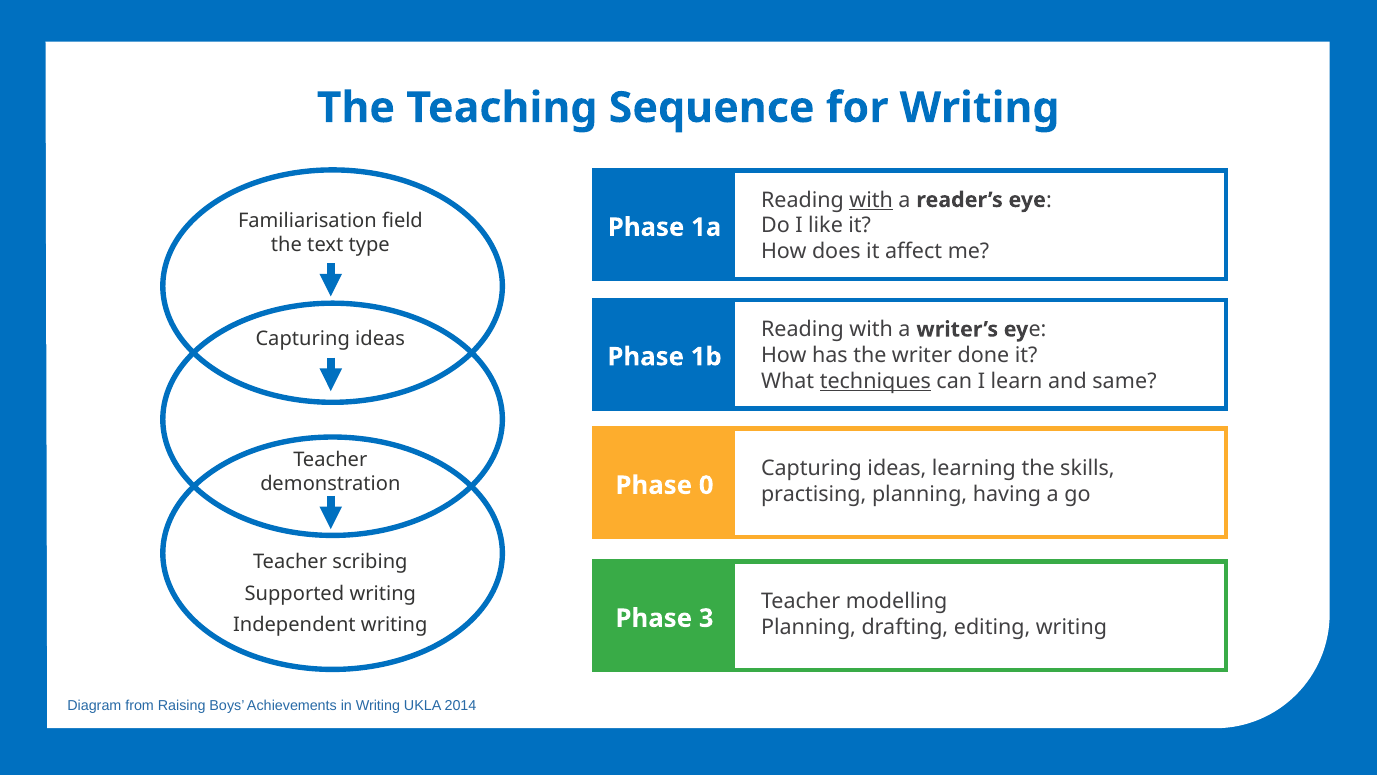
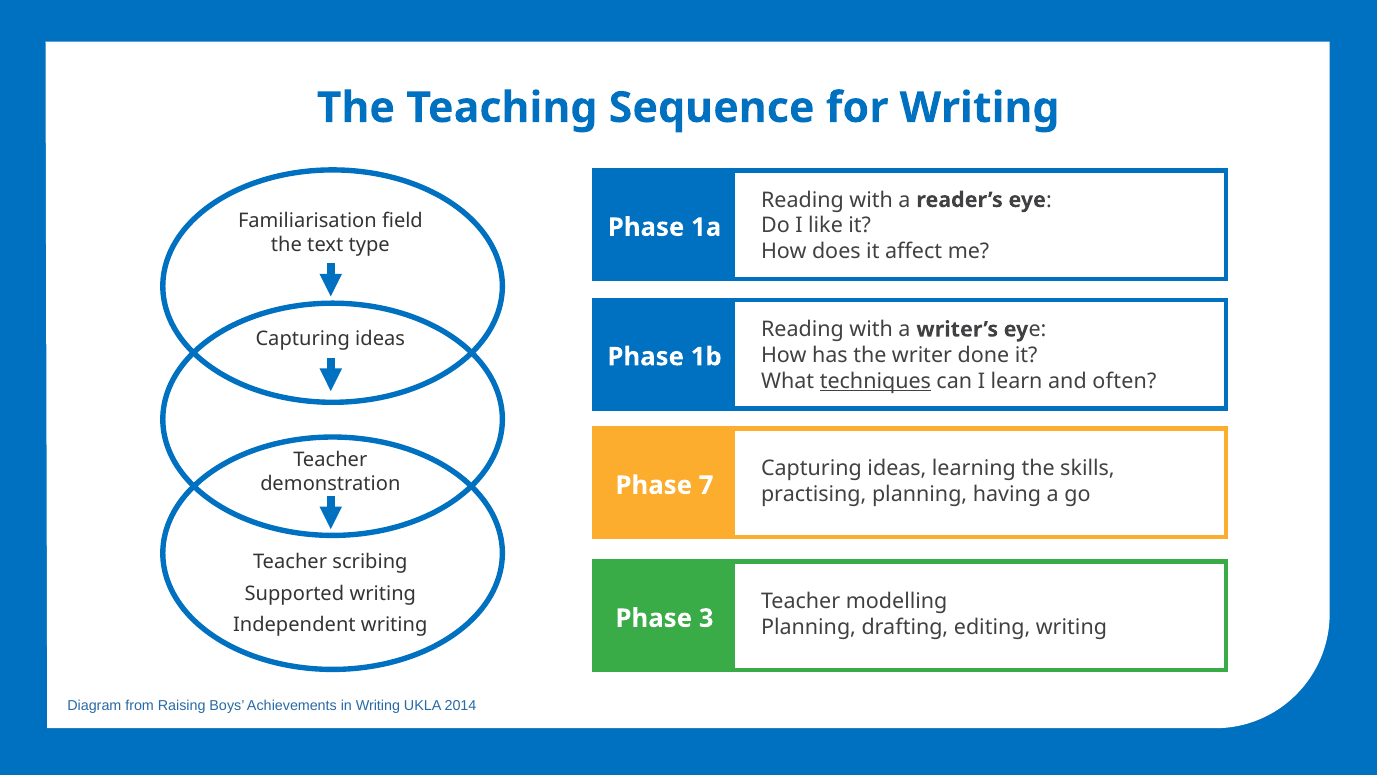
with at (871, 200) underline: present -> none
same: same -> often
0: 0 -> 7
